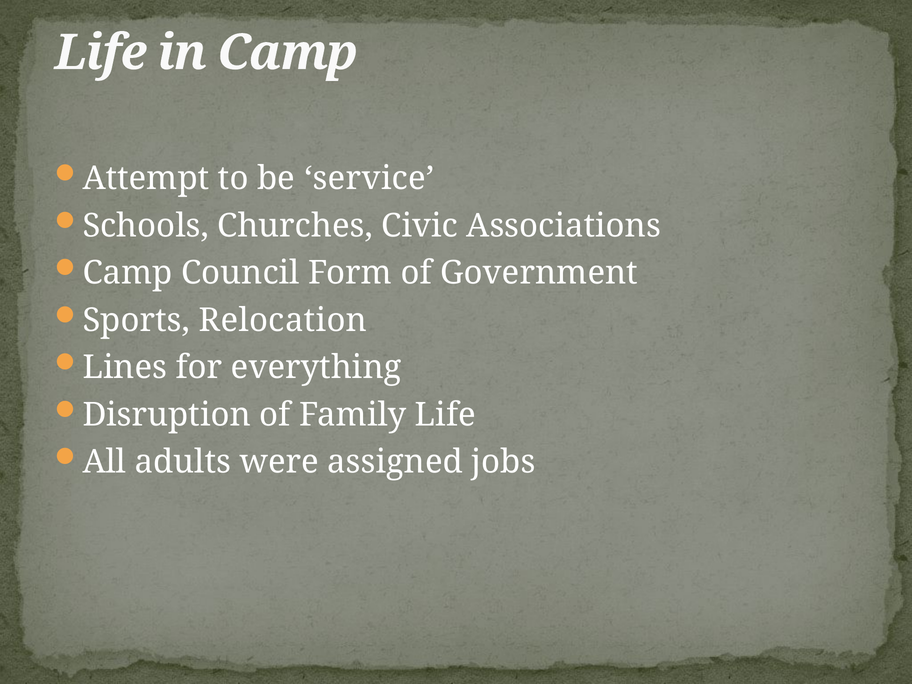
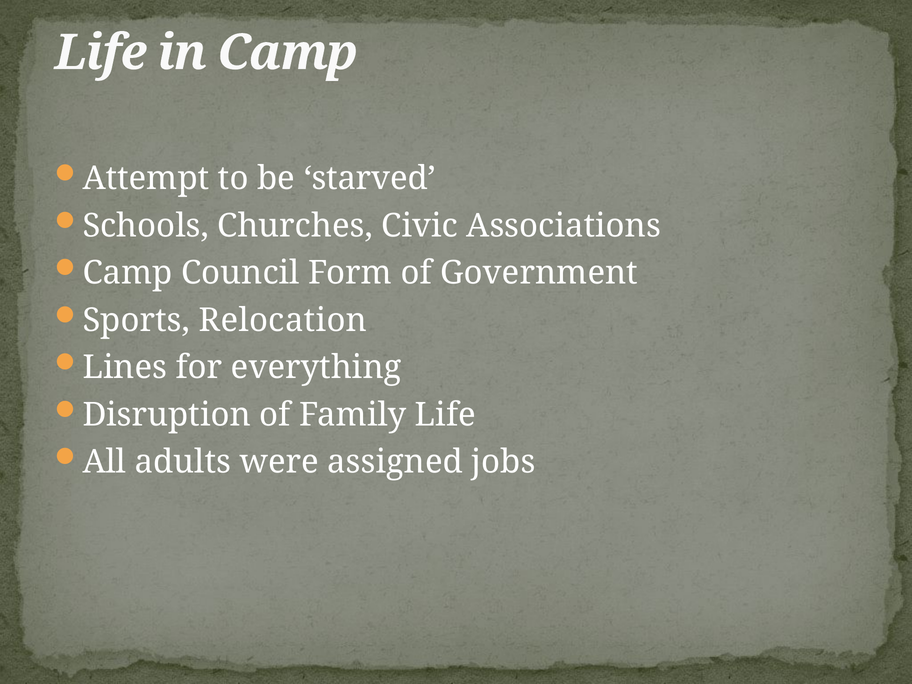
service: service -> starved
